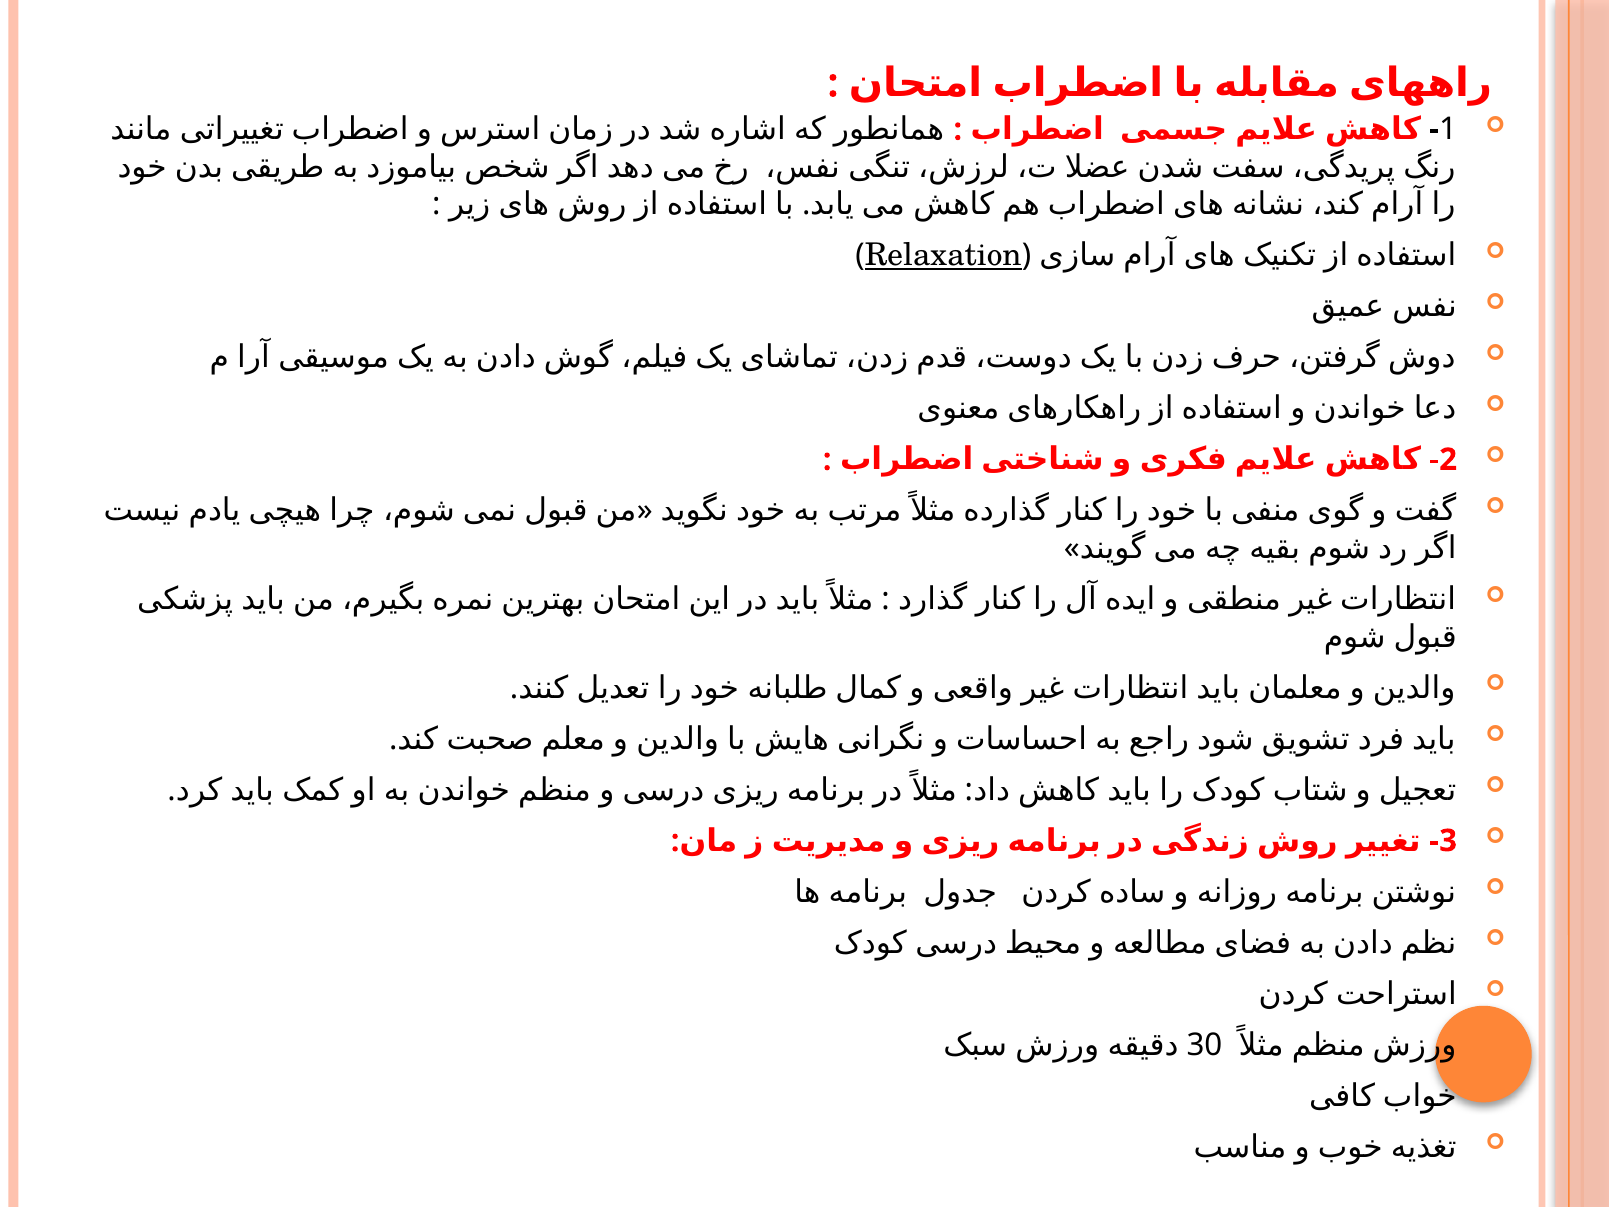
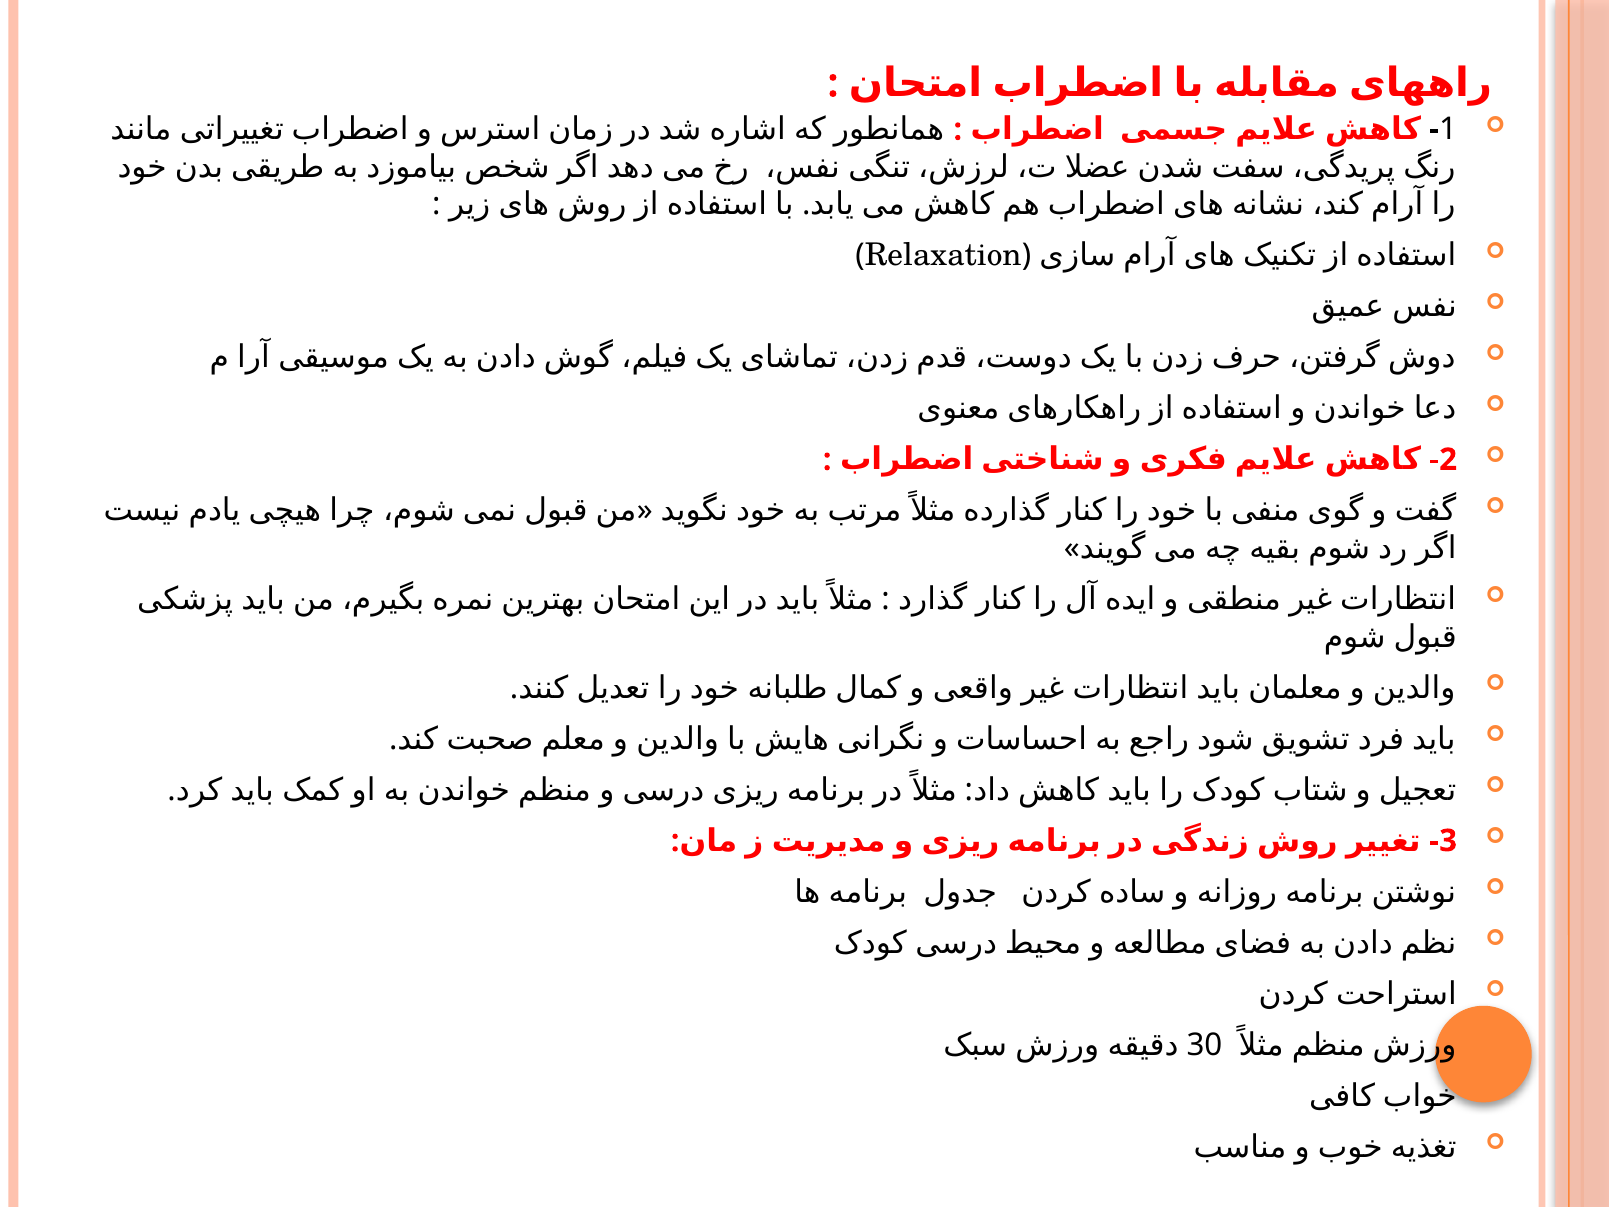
Relaxation underline: present -> none
